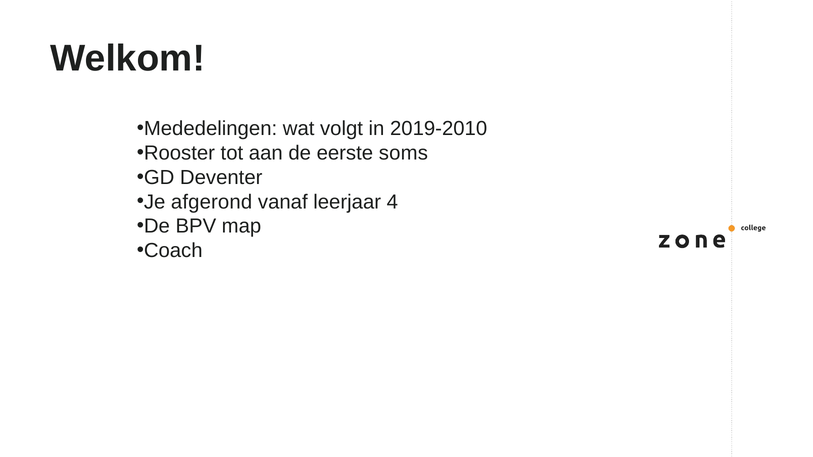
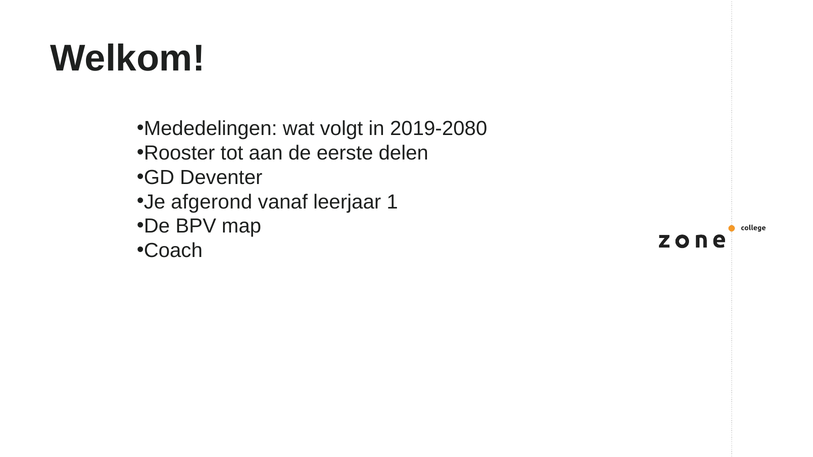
2019-2010: 2019-2010 -> 2019-2080
soms: soms -> delen
4: 4 -> 1
